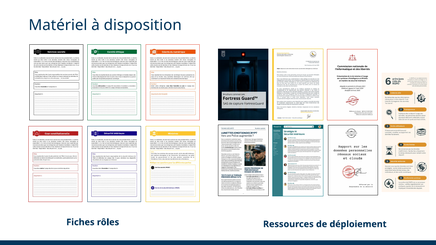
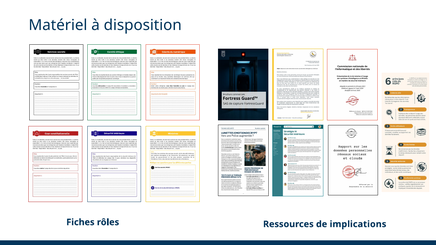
déploiement: déploiement -> implications
